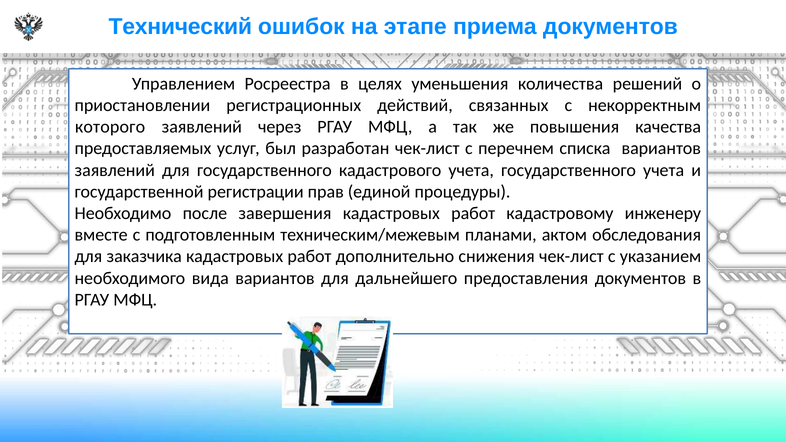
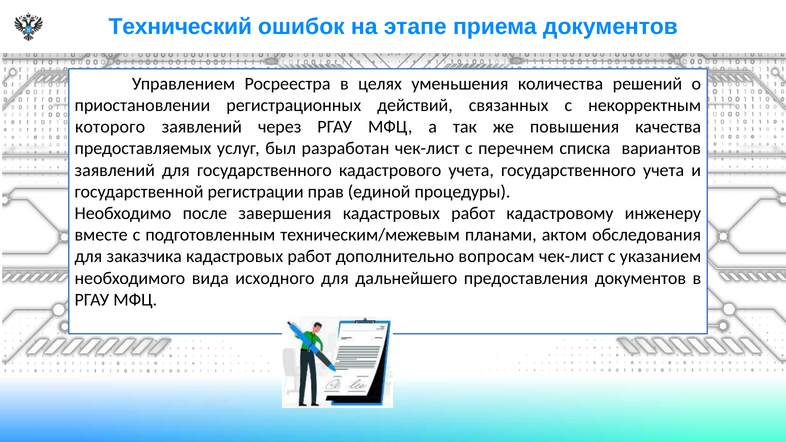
снижения: снижения -> вопросам
вида вариантов: вариантов -> исходного
